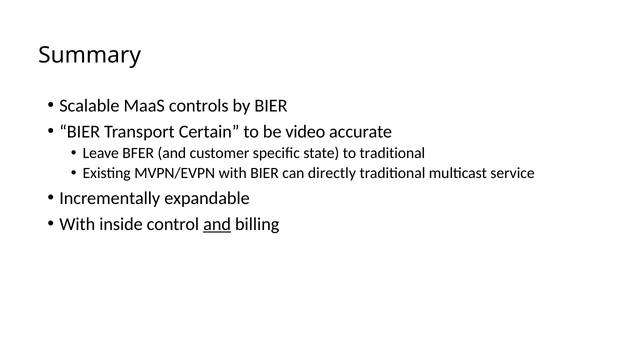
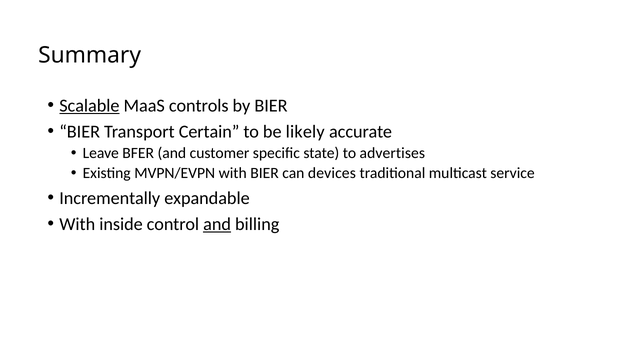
Scalable underline: none -> present
video: video -> likely
to traditional: traditional -> advertises
directly: directly -> devices
